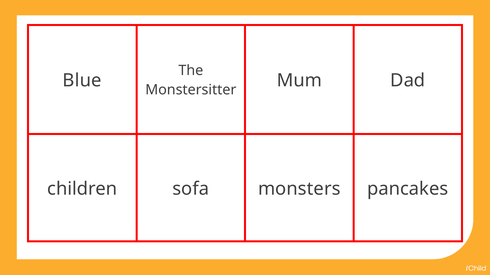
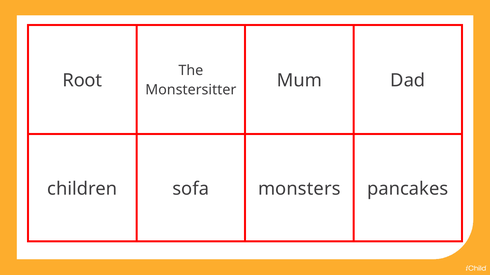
Blue: Blue -> Root
